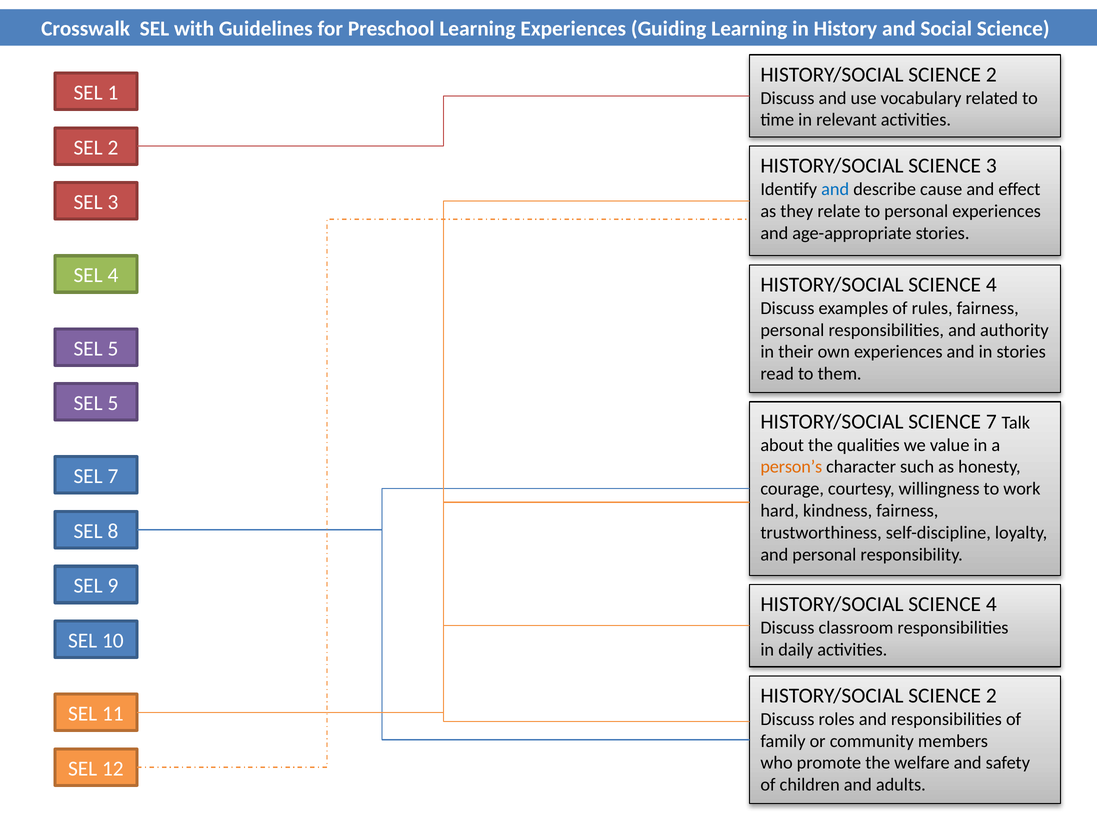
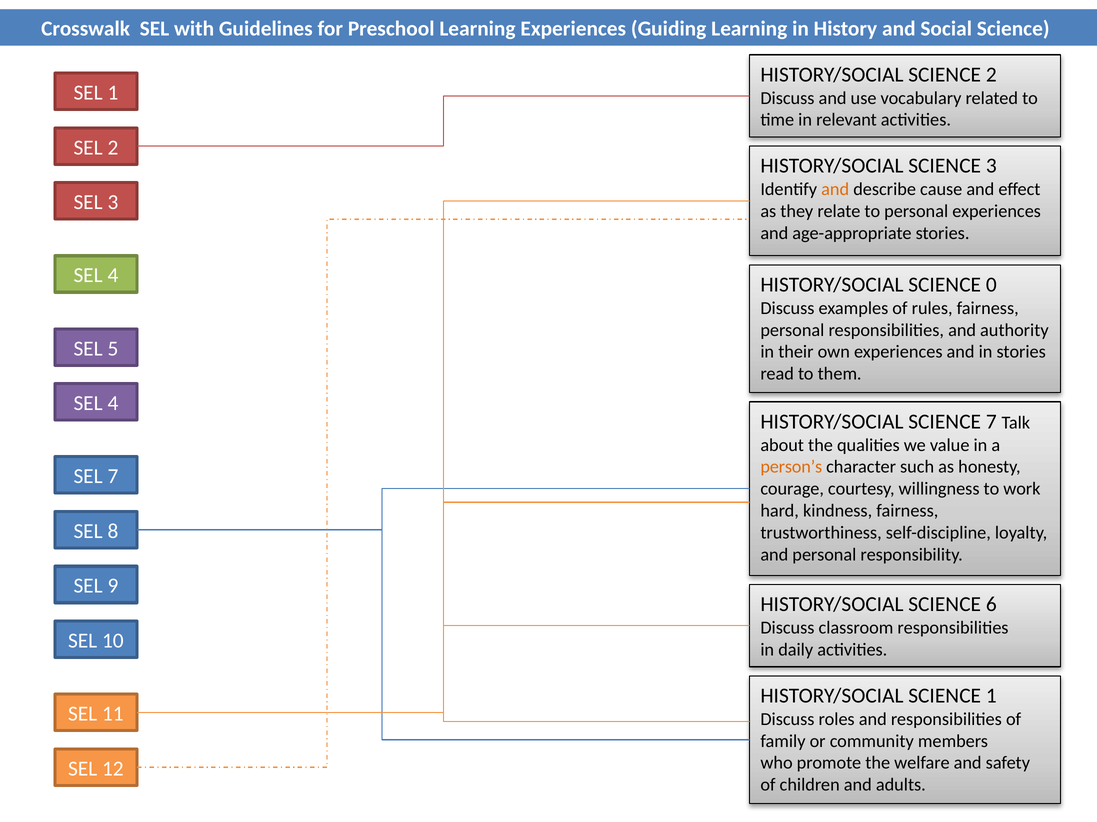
and at (835, 189) colour: blue -> orange
4 at (991, 285): 4 -> 0
5 at (113, 404): 5 -> 4
4 at (991, 605): 4 -> 6
2 at (991, 696): 2 -> 1
